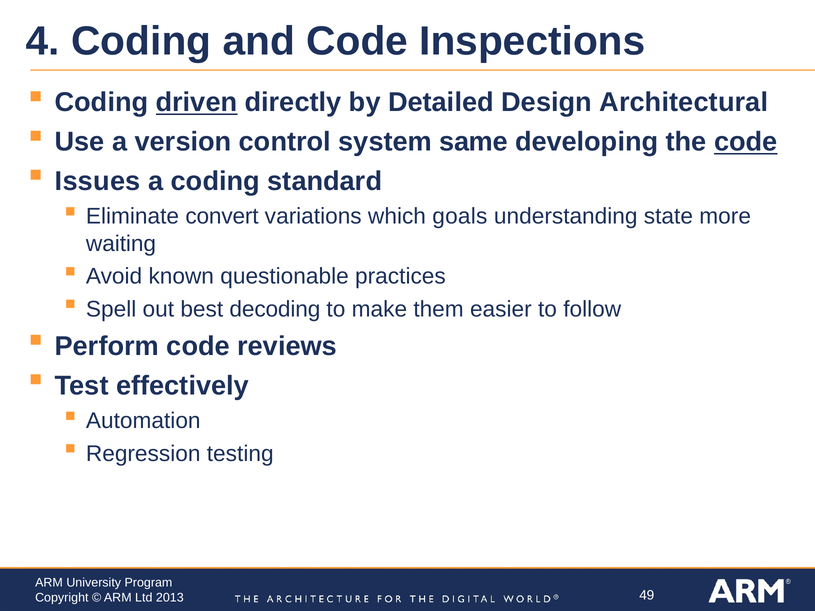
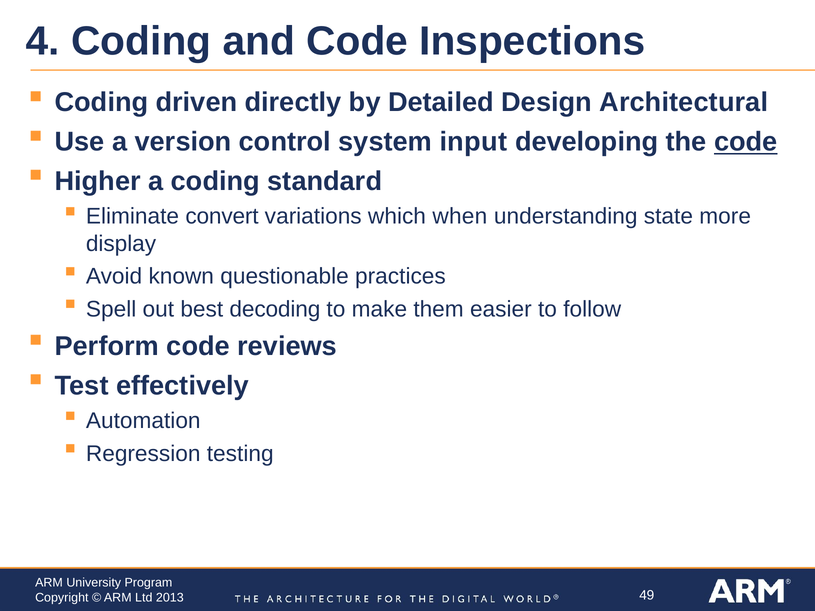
driven underline: present -> none
same: same -> input
Issues: Issues -> Higher
goals: goals -> when
waiting: waiting -> display
